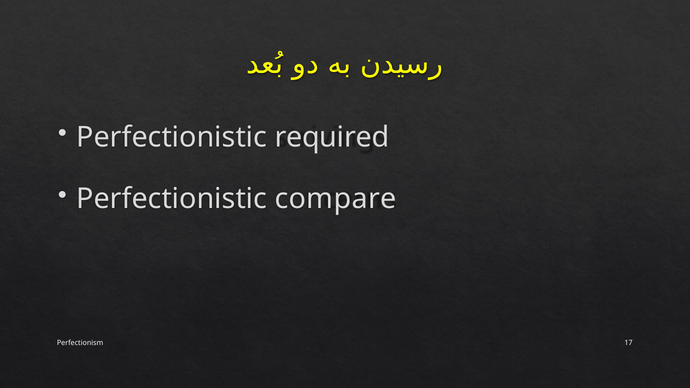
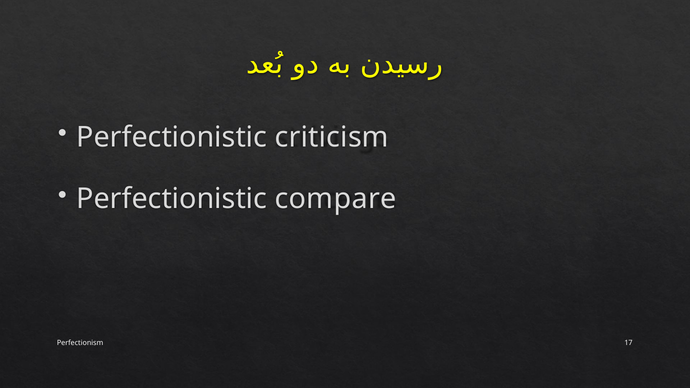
required: required -> criticism
